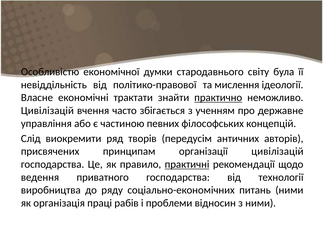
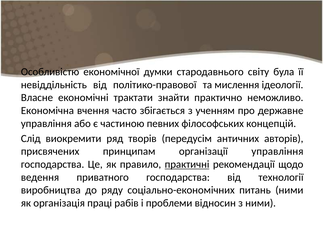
практично underline: present -> none
Цивілізацій at (47, 111): Цивілізацій -> Економічна
організації цивілізацій: цивілізацій -> управління
